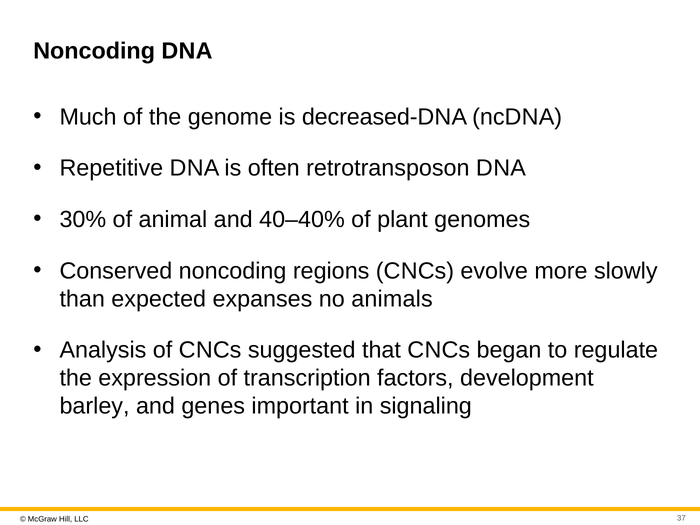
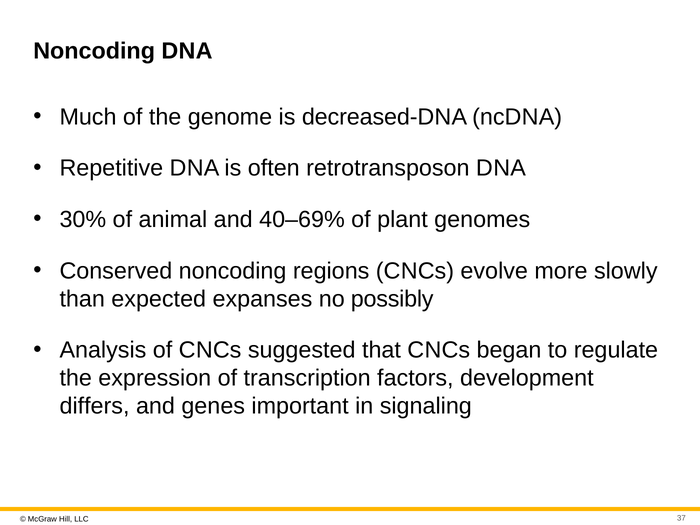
40–40%: 40–40% -> 40–69%
animals: animals -> possibly
barley: barley -> differs
